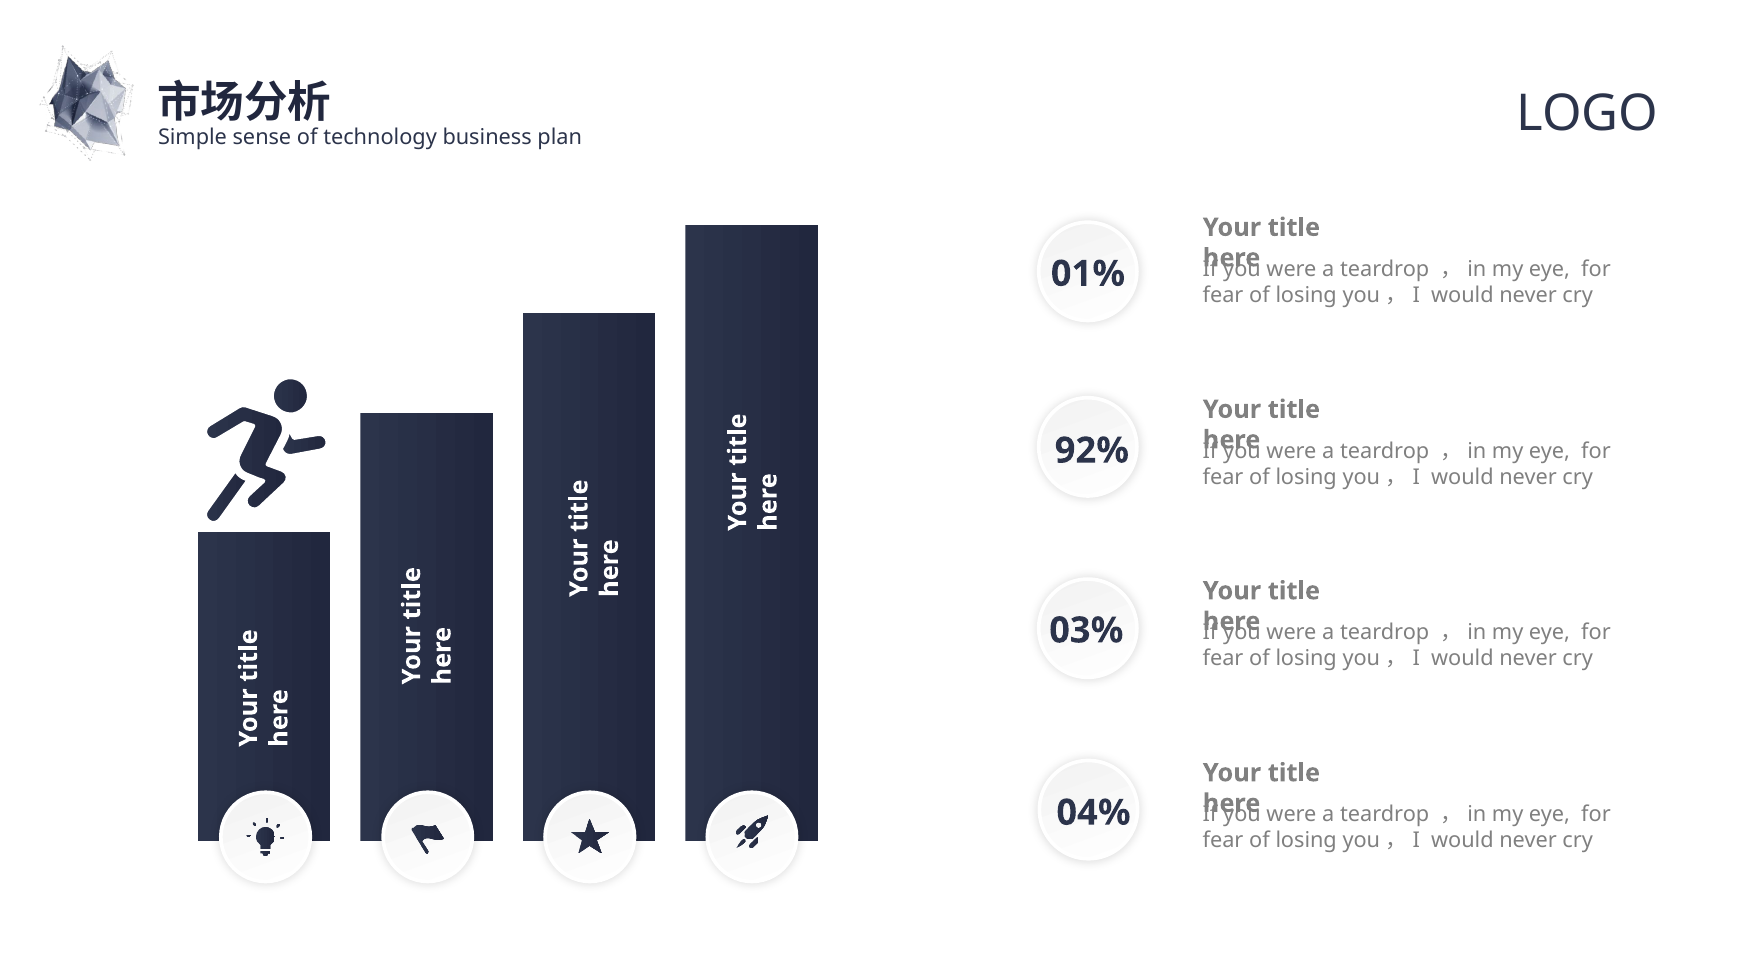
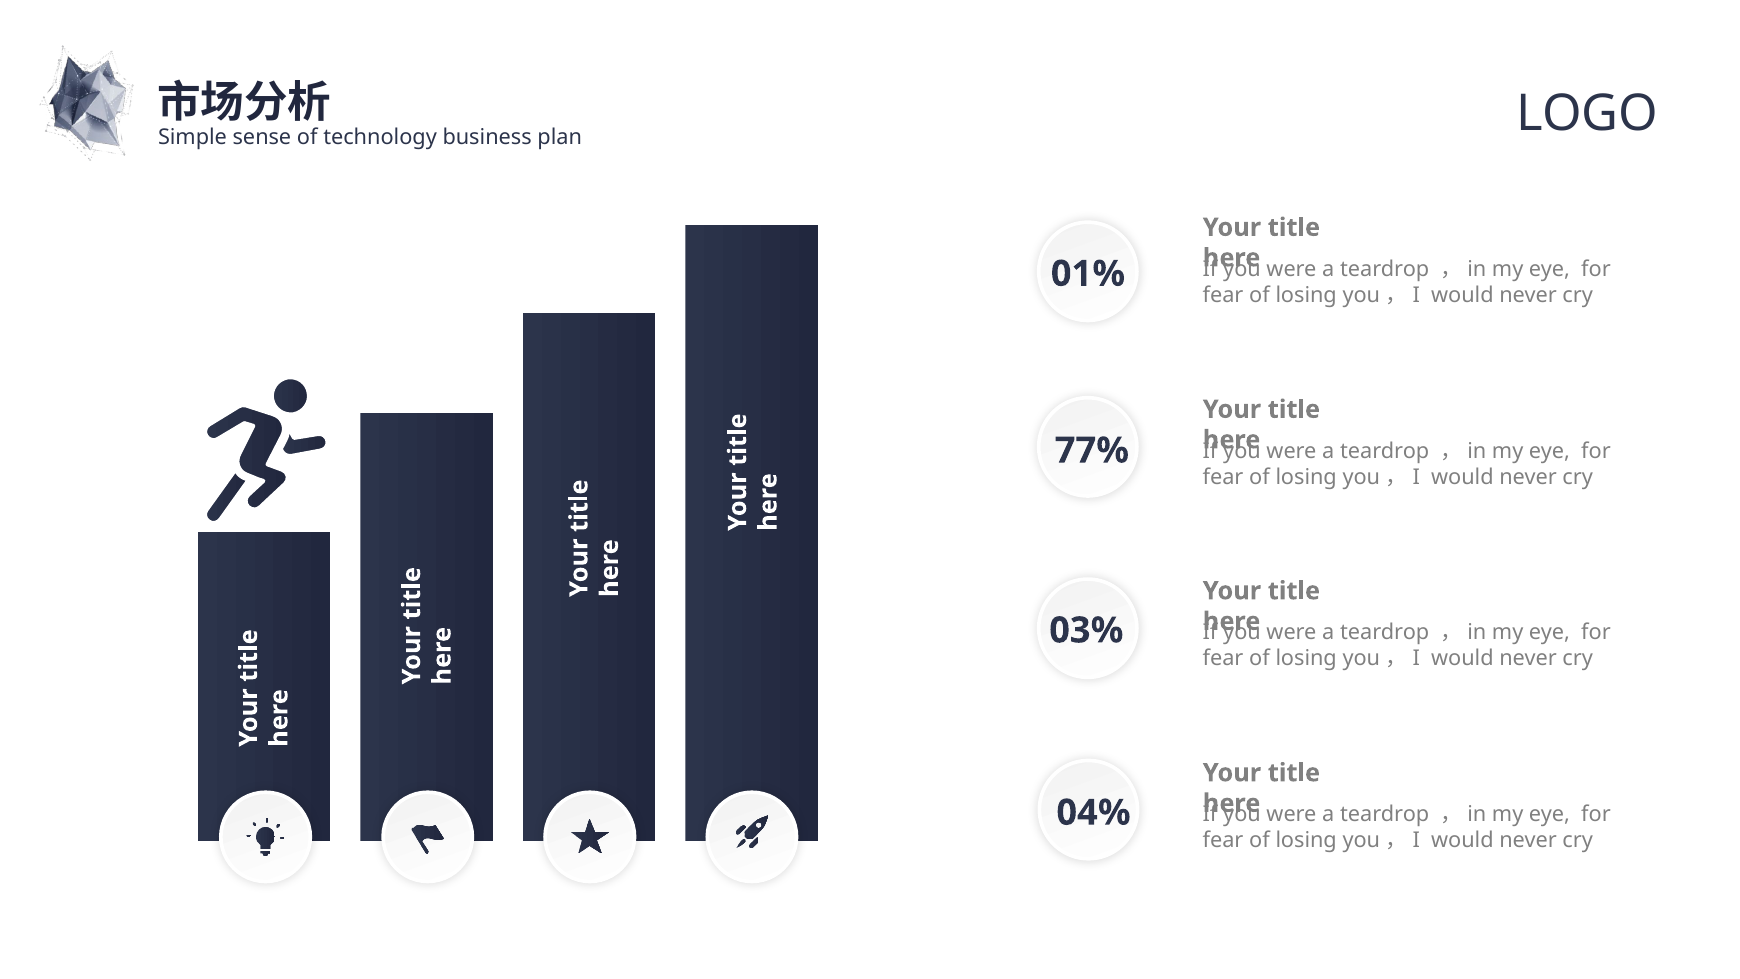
92%: 92% -> 77%
